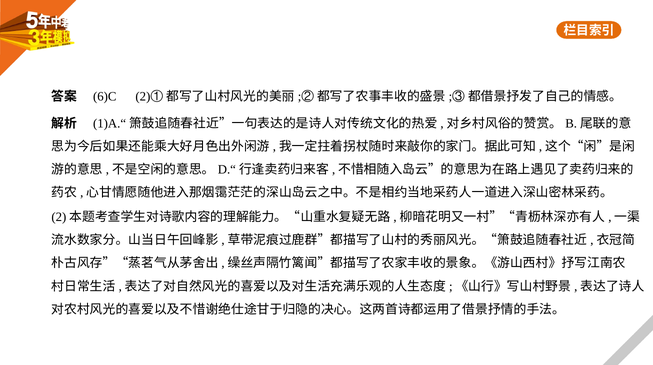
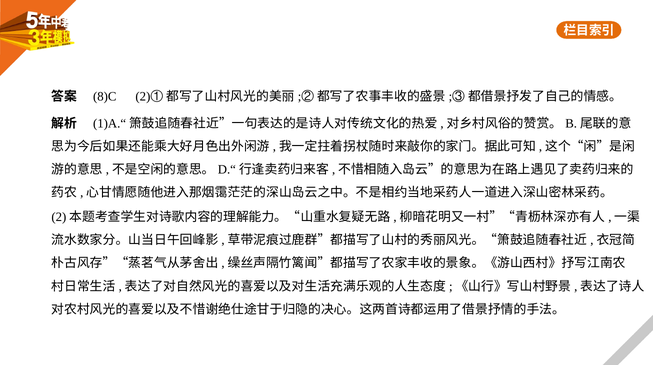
6)C: 6)C -> 8)C
